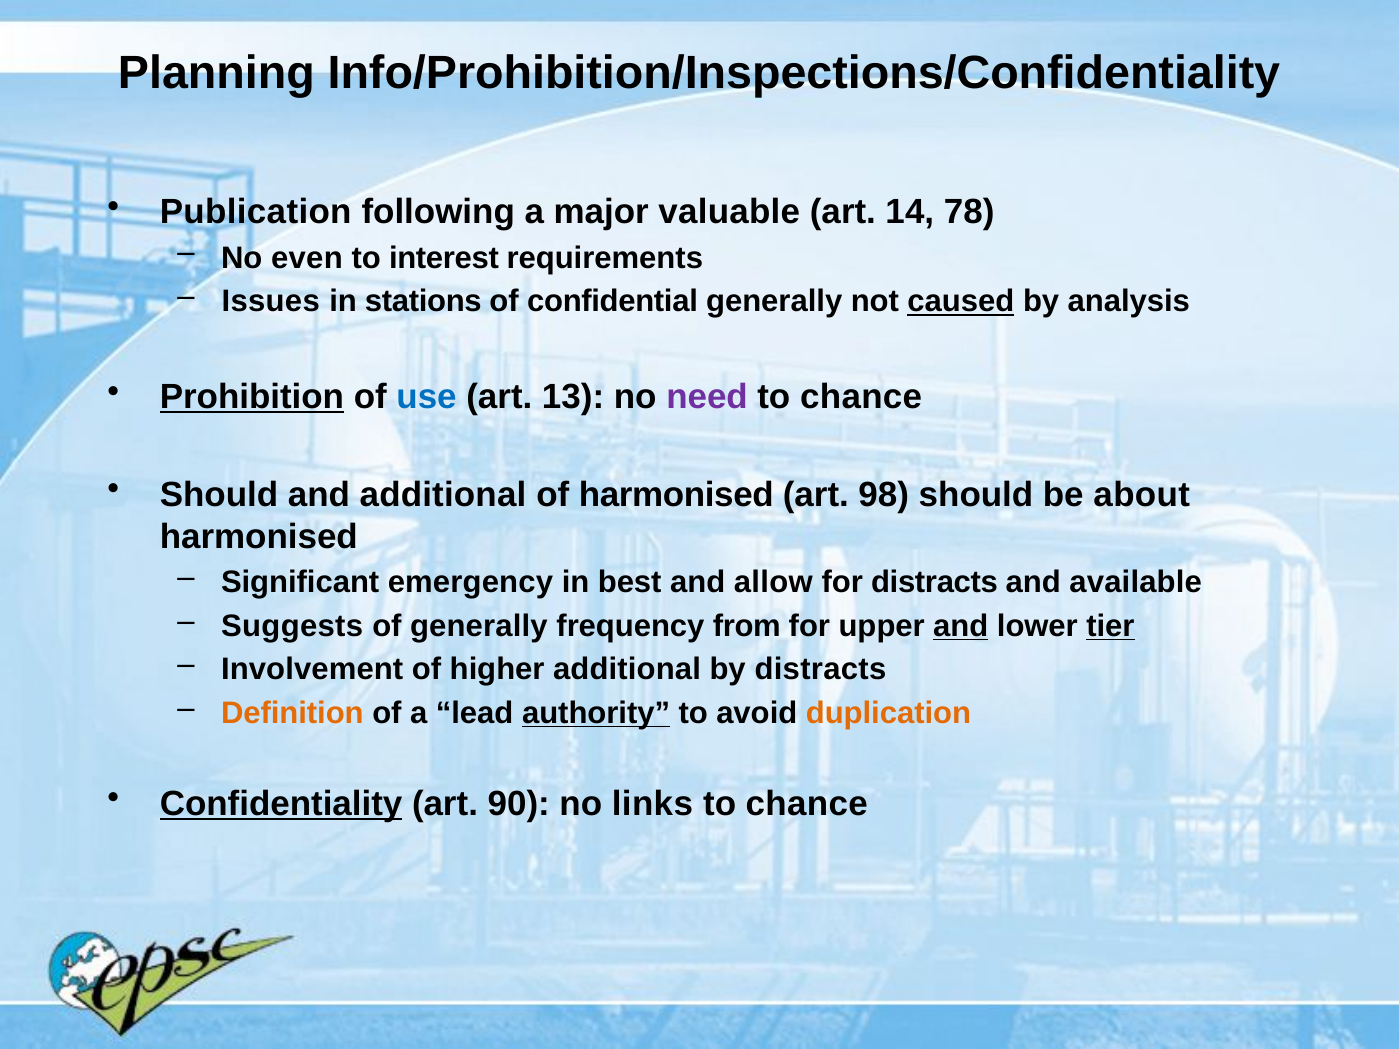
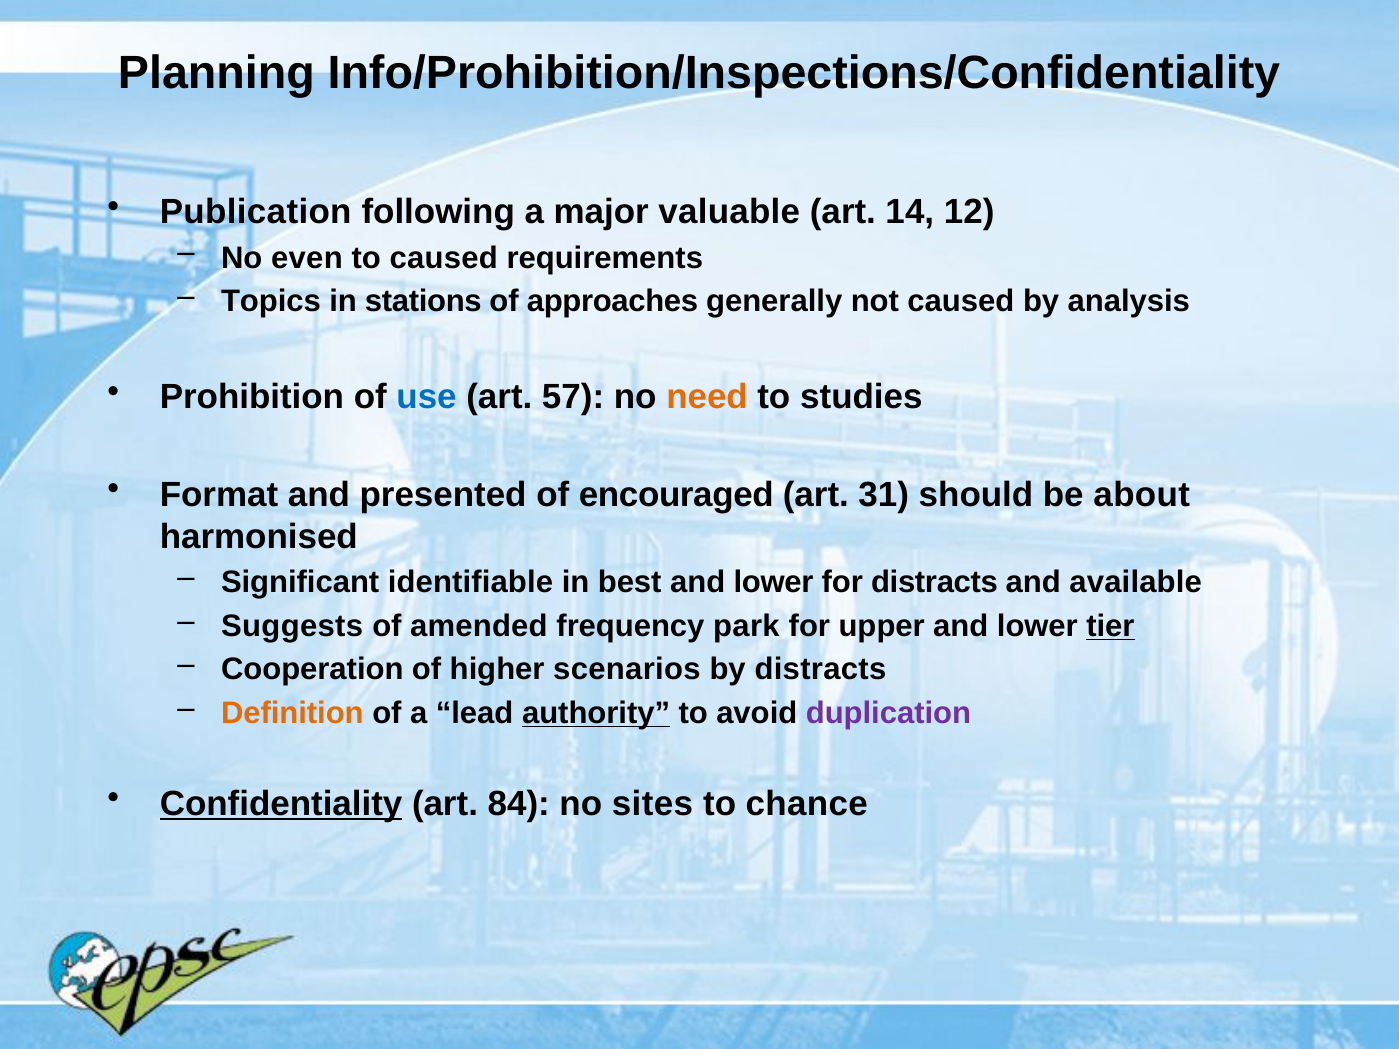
78: 78 -> 12
to interest: interest -> caused
Issues: Issues -> Topics
confidential: confidential -> approaches
caused at (961, 301) underline: present -> none
Prohibition underline: present -> none
13: 13 -> 57
need colour: purple -> orange
chance at (861, 397): chance -> studies
Should at (219, 495): Should -> Format
and additional: additional -> presented
of harmonised: harmonised -> encouraged
98: 98 -> 31
emergency: emergency -> identifiable
allow at (773, 583): allow -> lower
of generally: generally -> amended
from: from -> park
and at (961, 626) underline: present -> none
Involvement: Involvement -> Cooperation
higher additional: additional -> scenarios
duplication colour: orange -> purple
90: 90 -> 84
links: links -> sites
